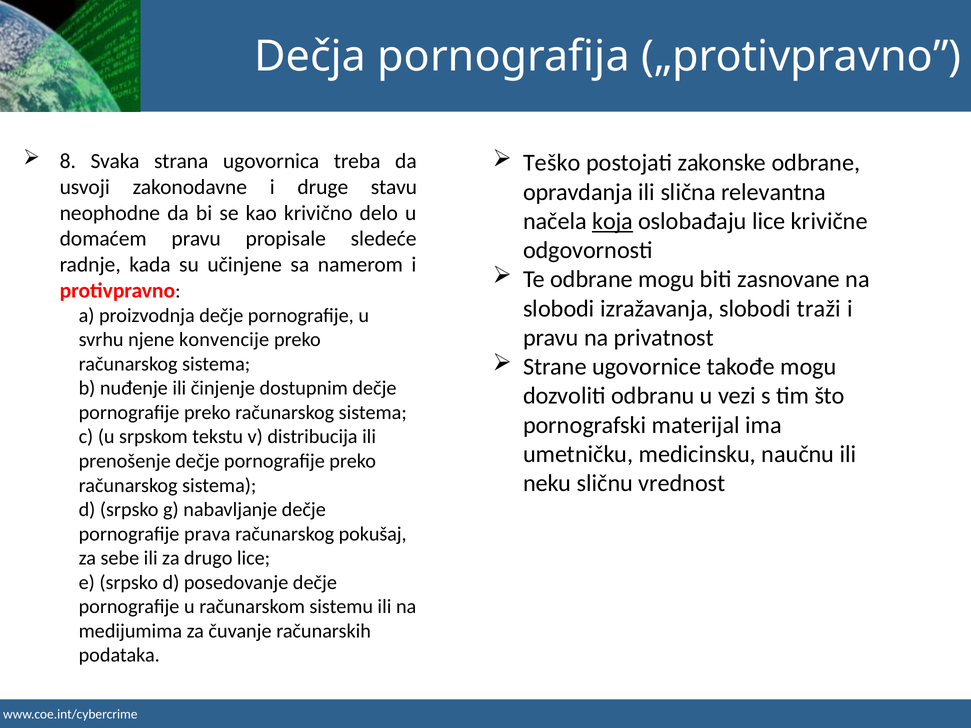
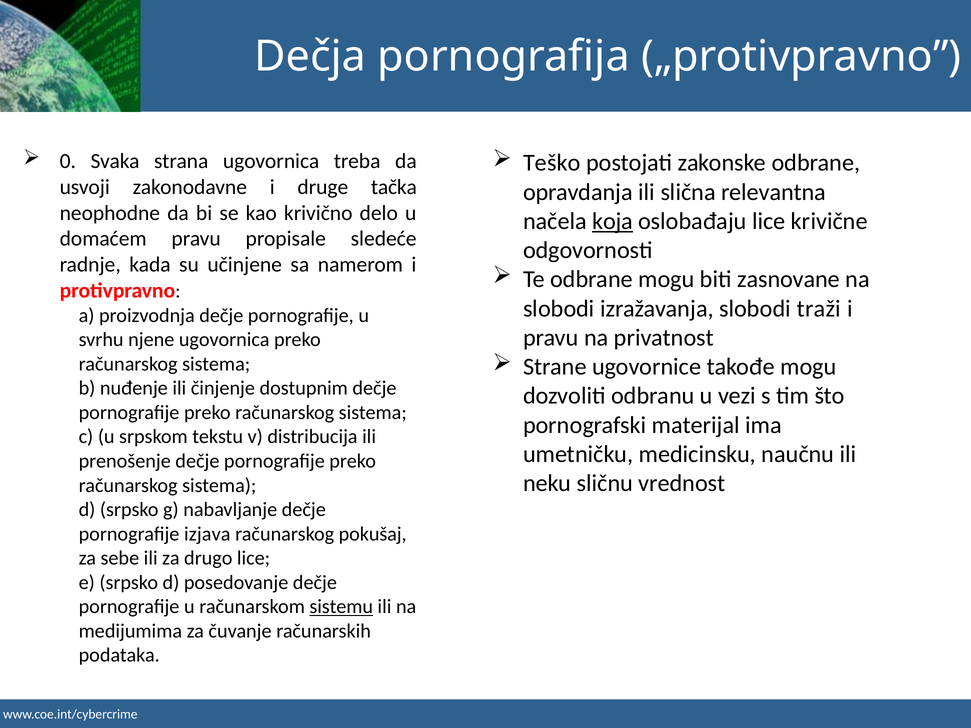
8: 8 -> 0
stavu: stavu -> tačka
njene konvencije: konvencije -> ugovornica
prava: prava -> izjava
sistemu underline: none -> present
